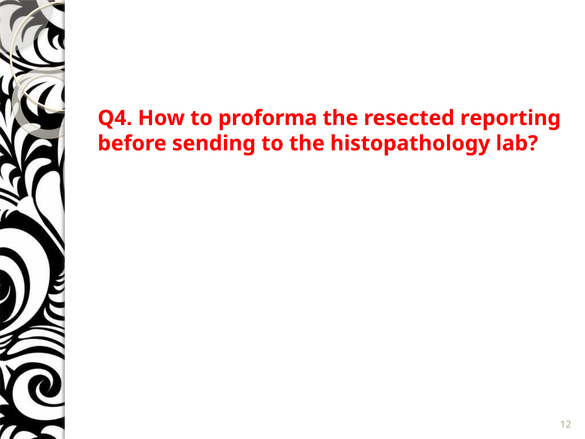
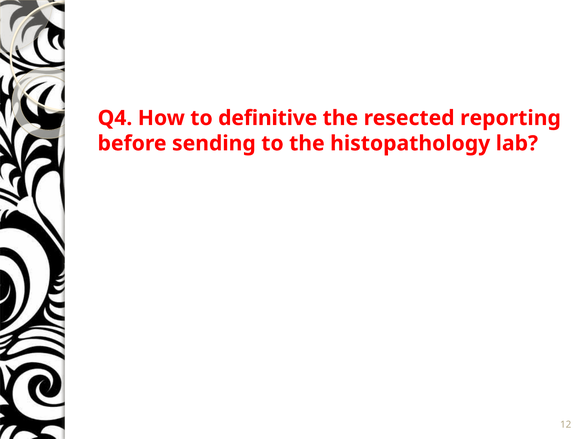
proforma: proforma -> definitive
